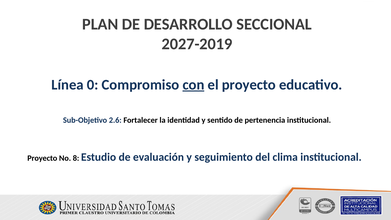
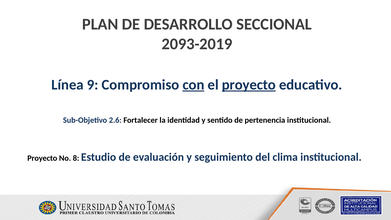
2027-2019: 2027-2019 -> 2093-2019
0: 0 -> 9
proyecto at (249, 85) underline: none -> present
